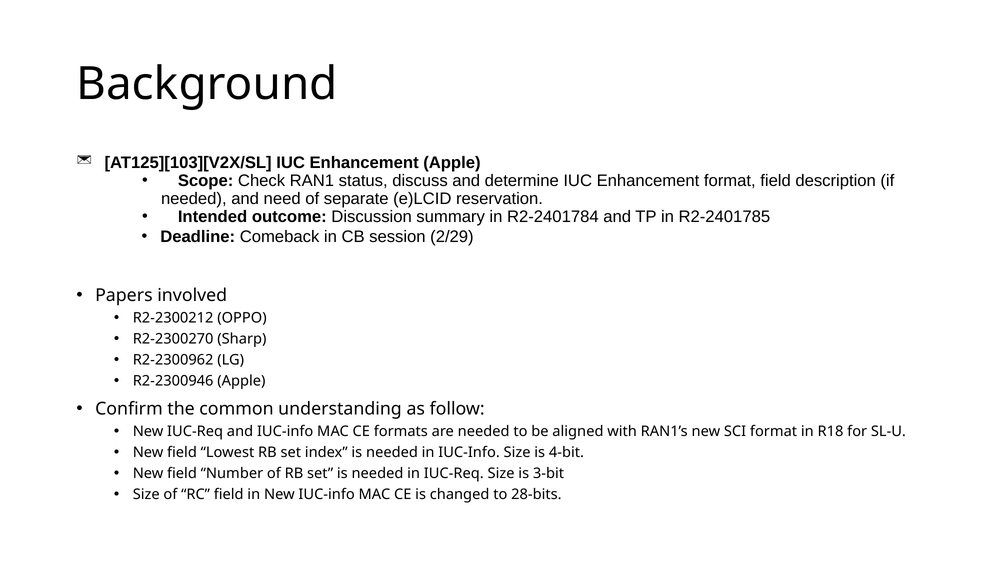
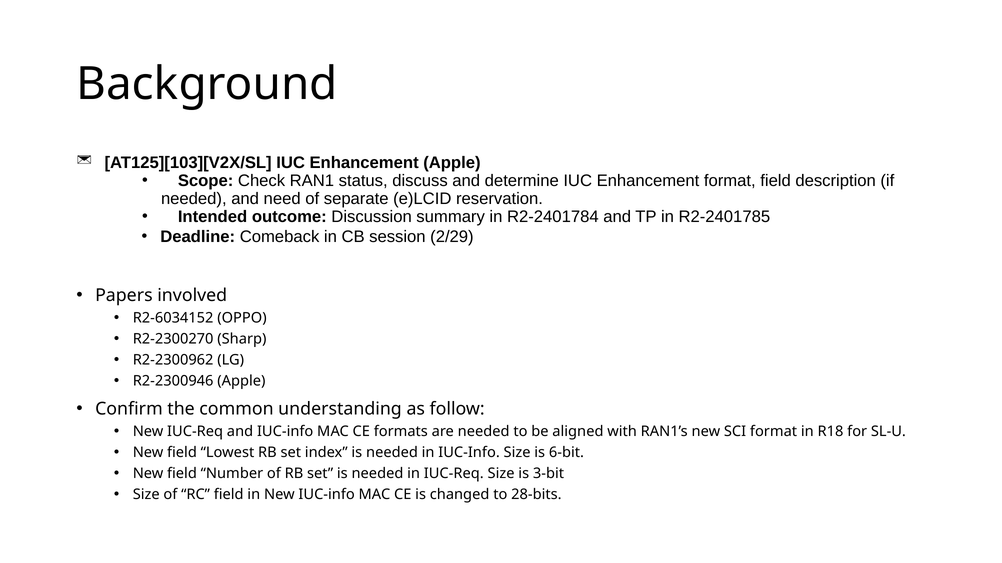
R2-2300212: R2-2300212 -> R2-6034152
4-bit: 4-bit -> 6-bit
